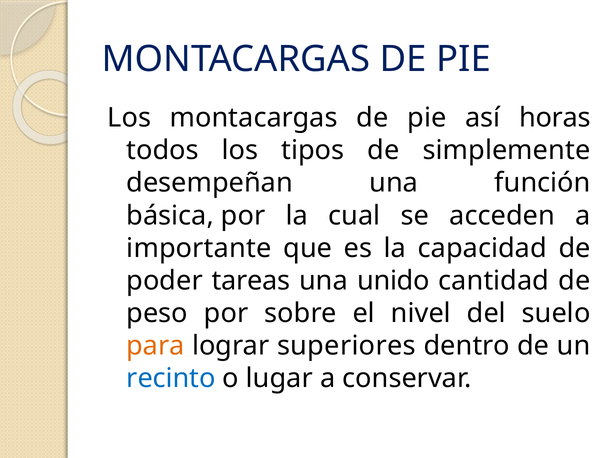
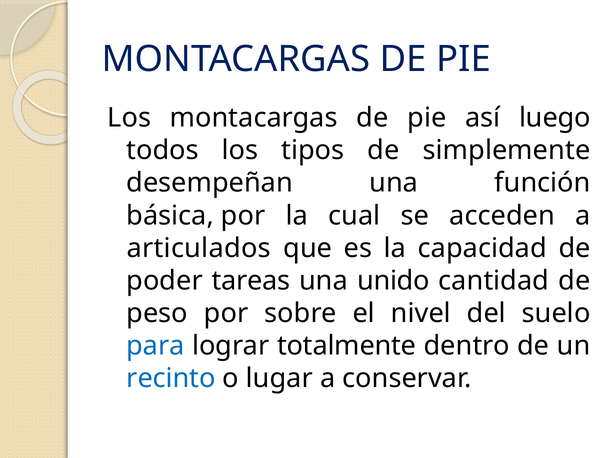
horas: horas -> luego
importante: importante -> articulados
para colour: orange -> blue
superiores: superiores -> totalmente
